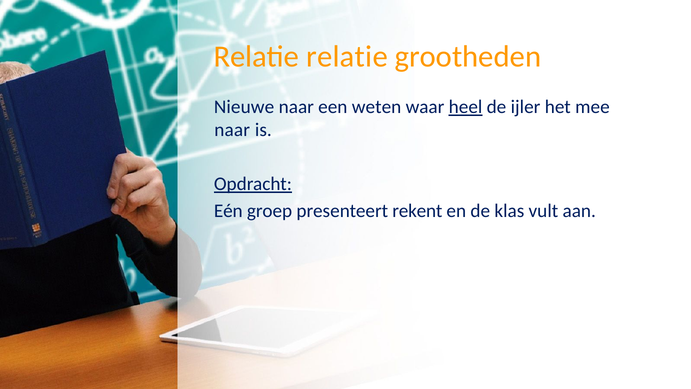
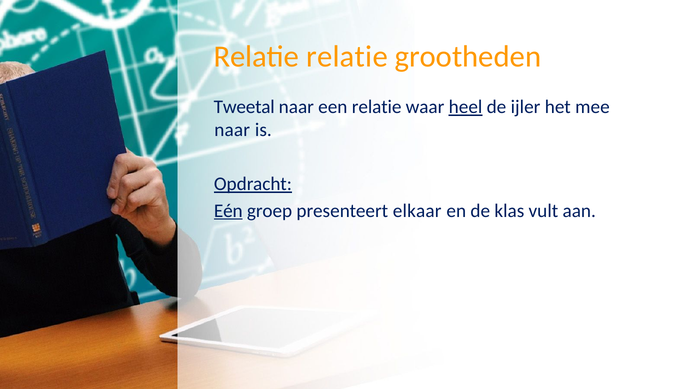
Nieuwe: Nieuwe -> Tweetal
een weten: weten -> relatie
Eén underline: none -> present
rekent: rekent -> elkaar
